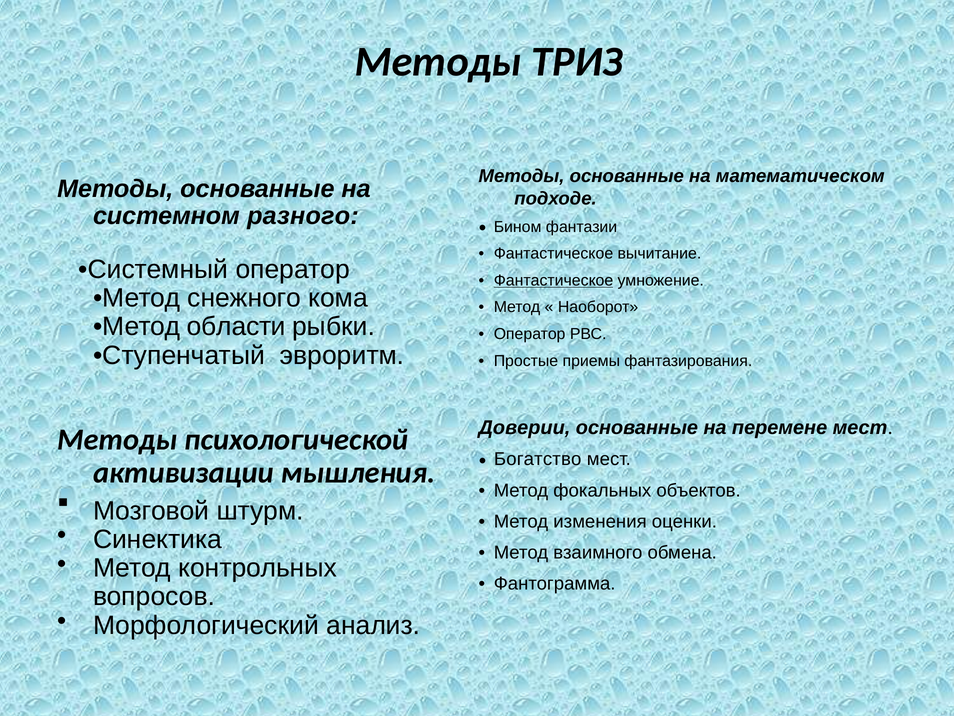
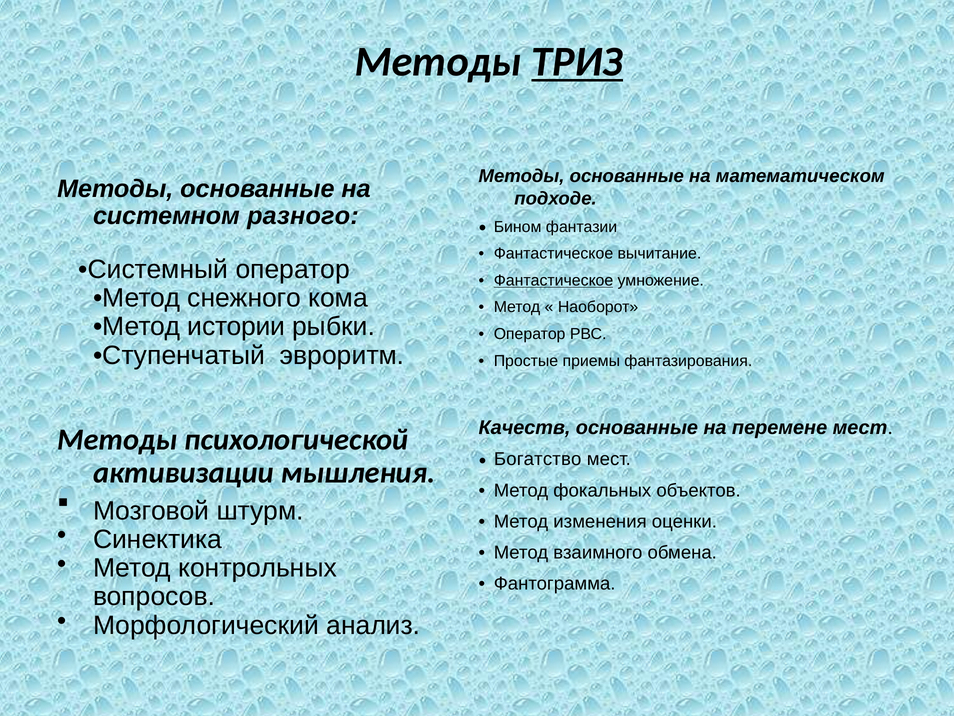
ТРИЗ underline: none -> present
области: области -> истории
Доверии: Доверии -> Качеств
